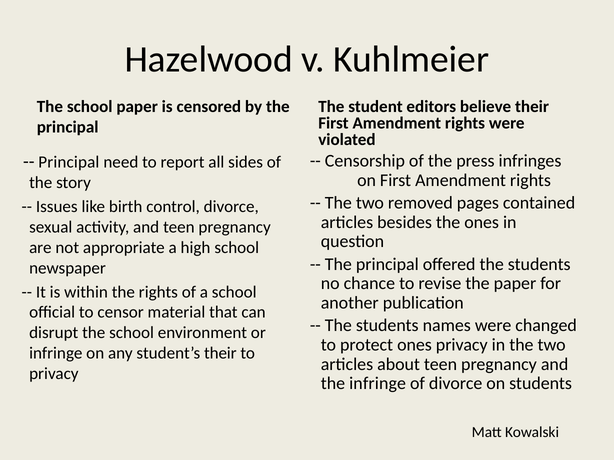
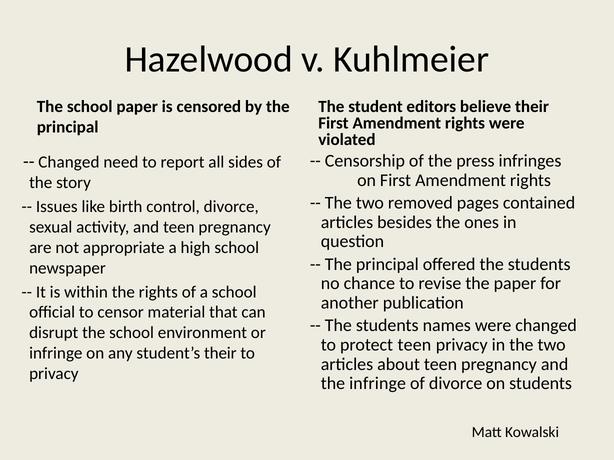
Principal at (69, 162): Principal -> Changed
protect ones: ones -> teen
